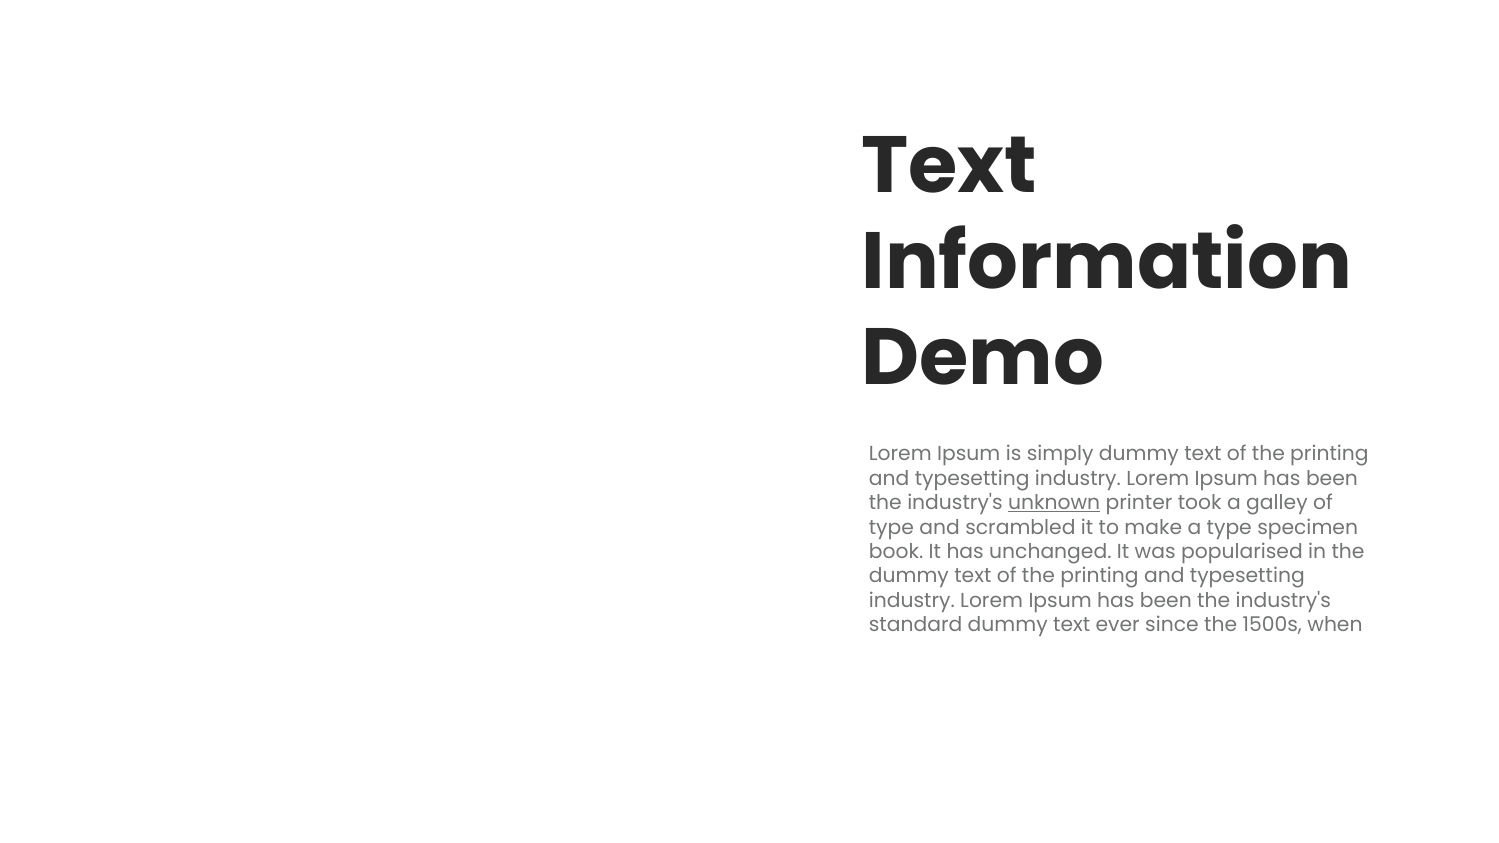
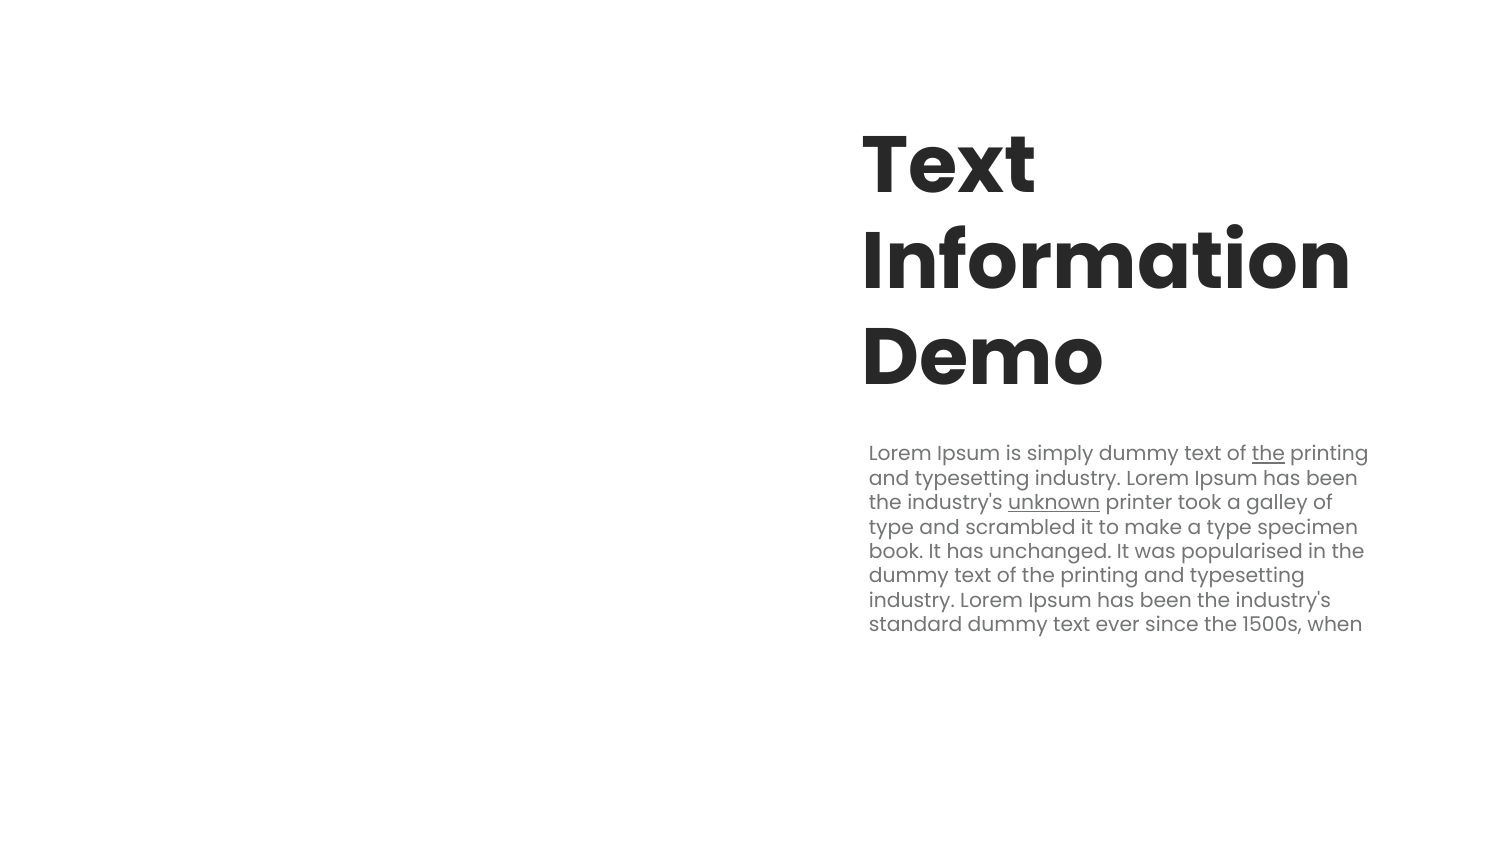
the at (1268, 454) underline: none -> present
